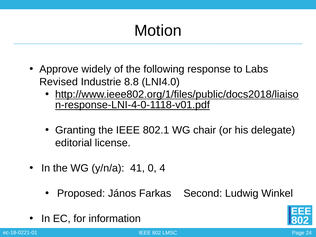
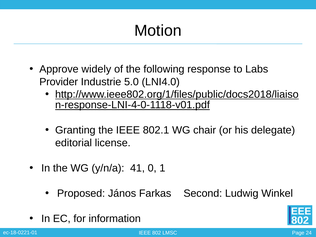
Revised: Revised -> Provider
8.8: 8.8 -> 5.0
4: 4 -> 1
